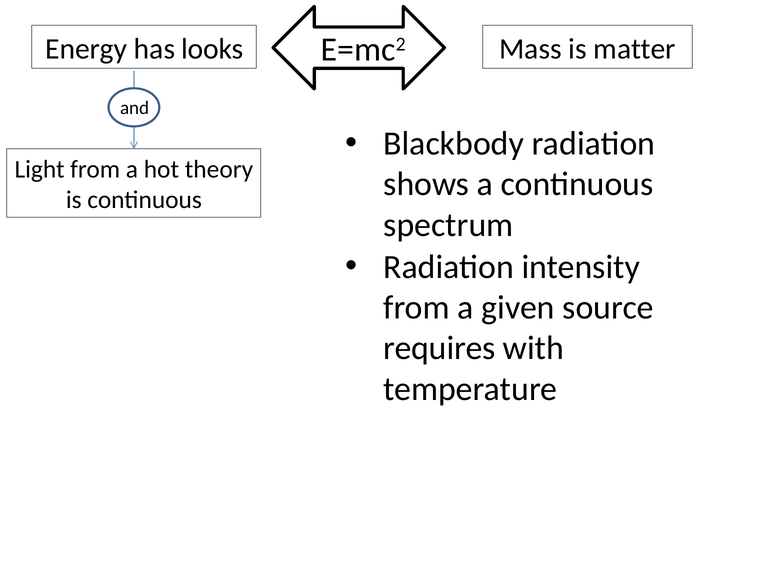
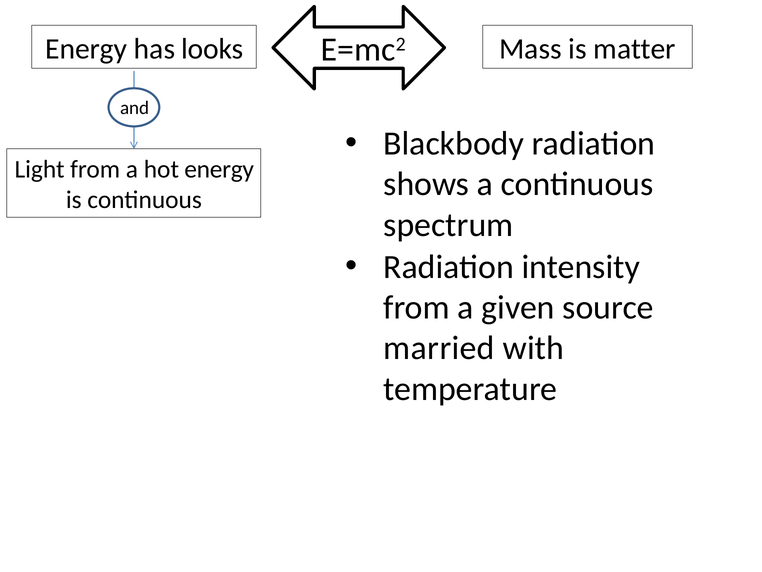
hot theory: theory -> energy
requires: requires -> married
